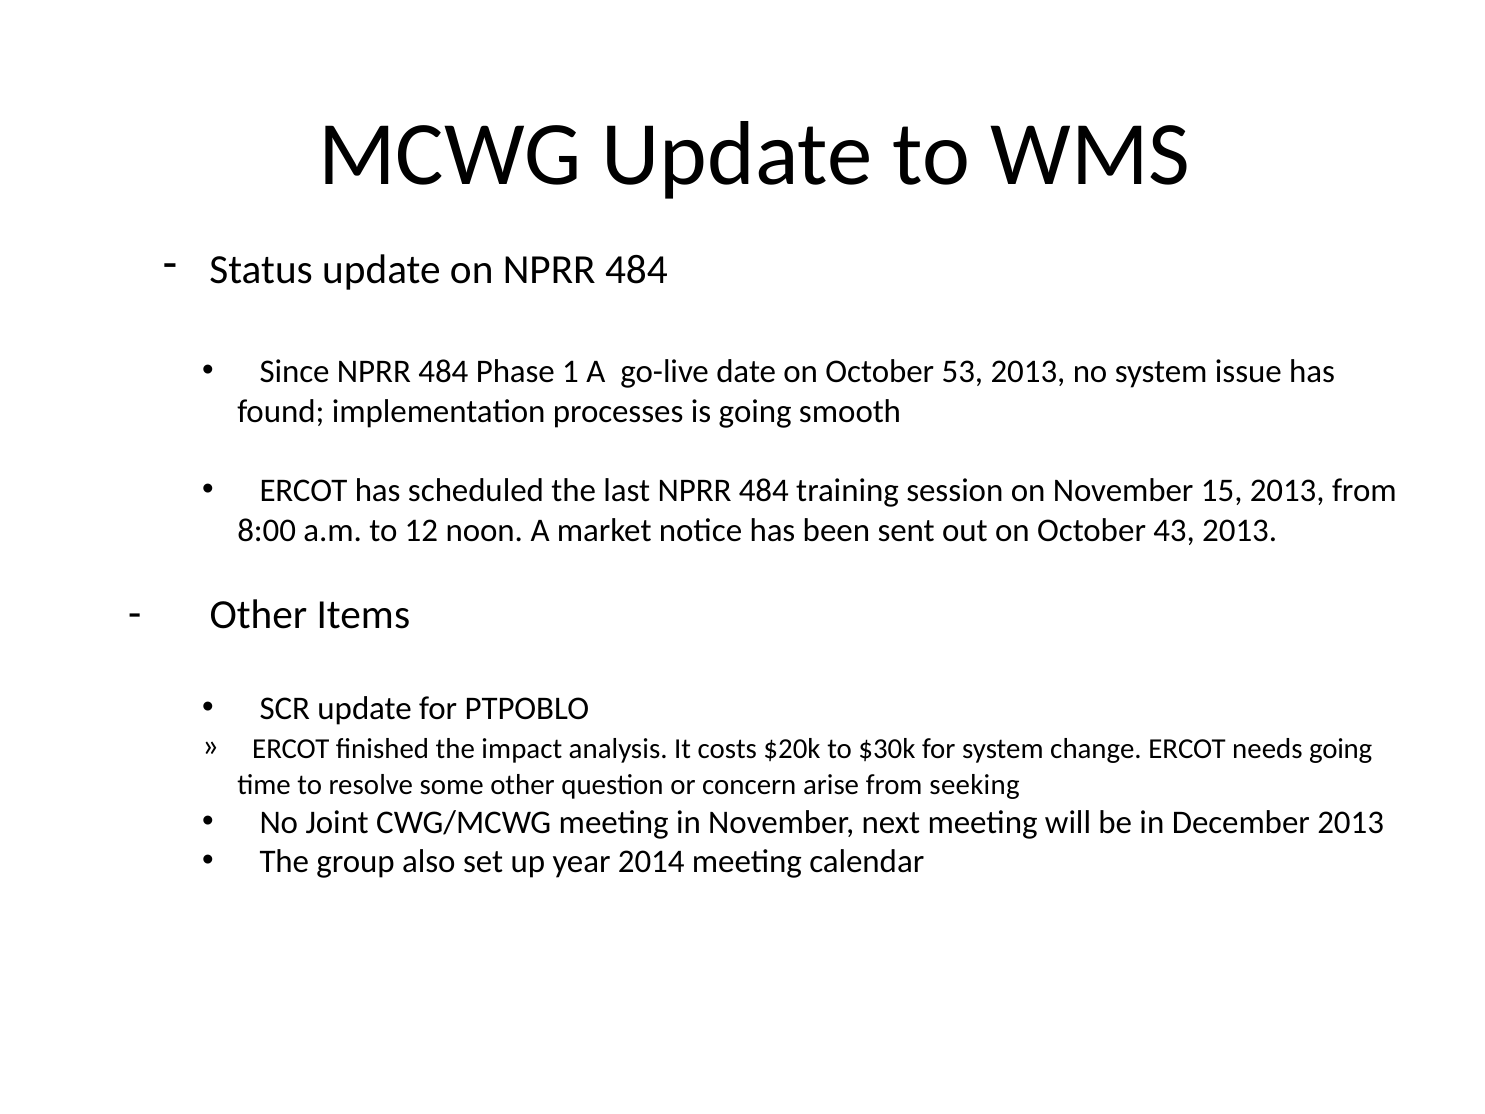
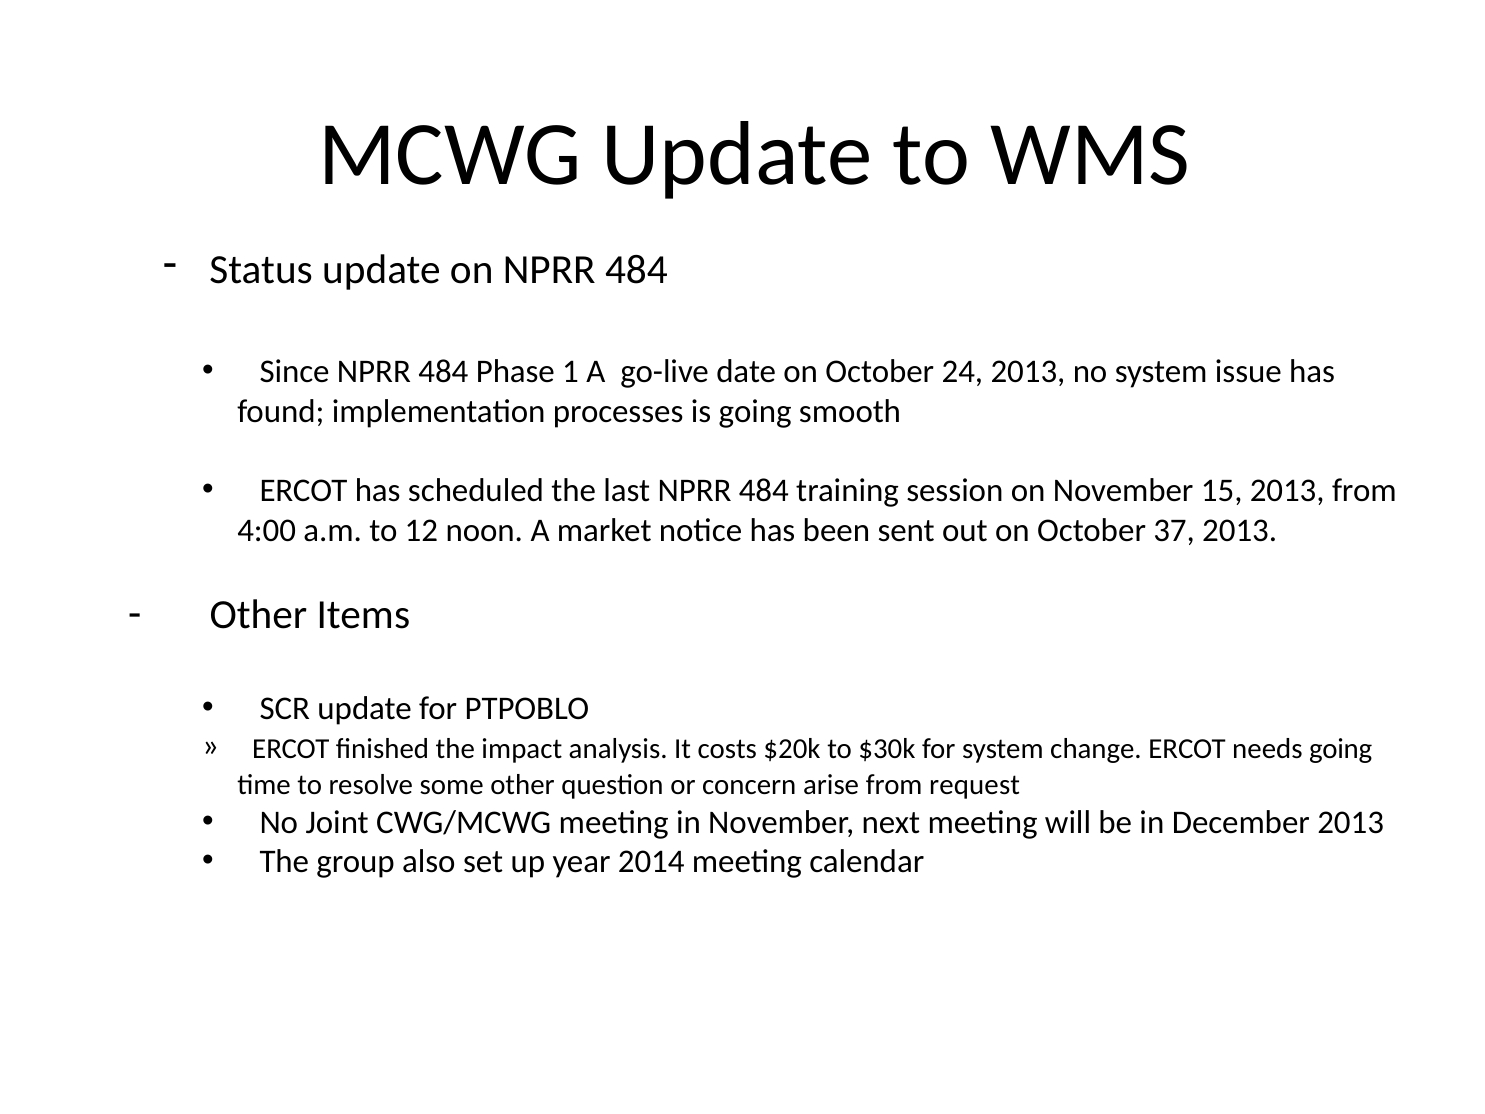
53: 53 -> 24
8:00: 8:00 -> 4:00
43: 43 -> 37
seeking: seeking -> request
